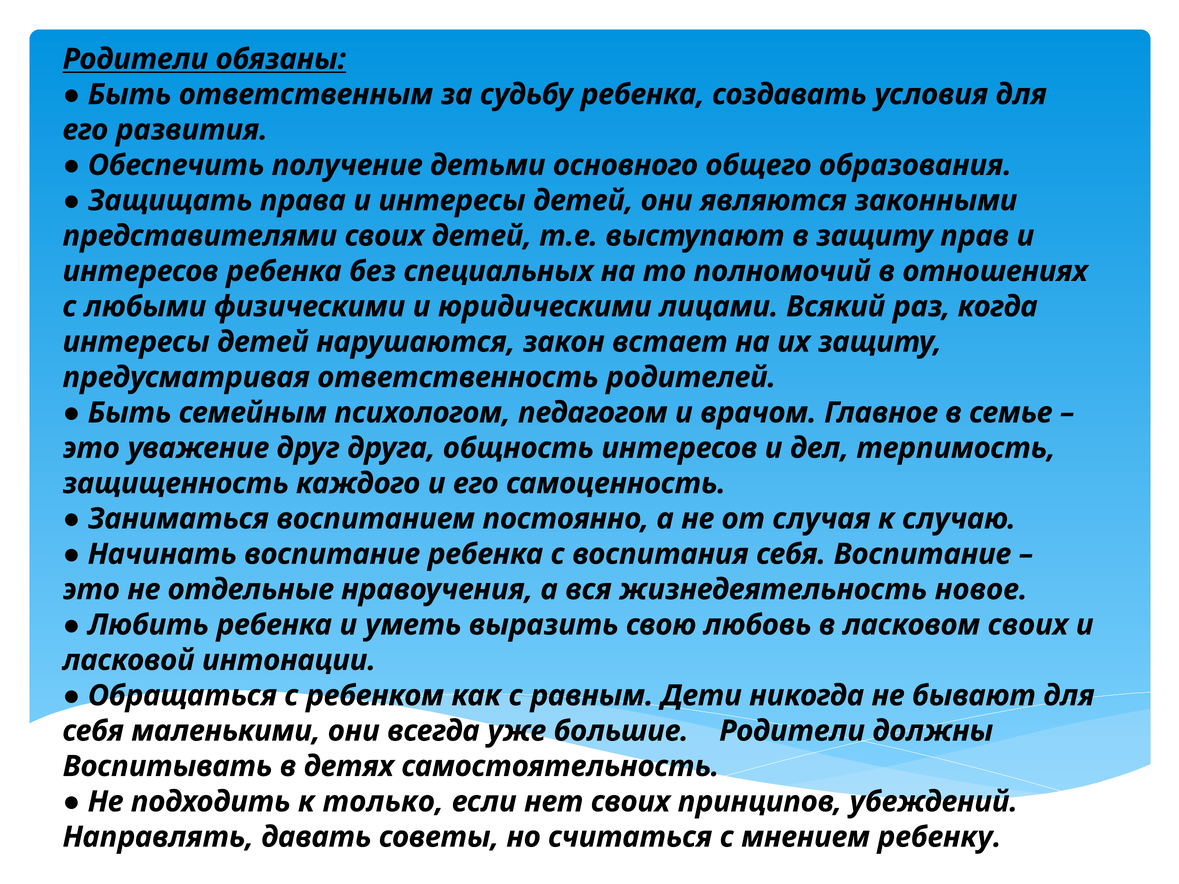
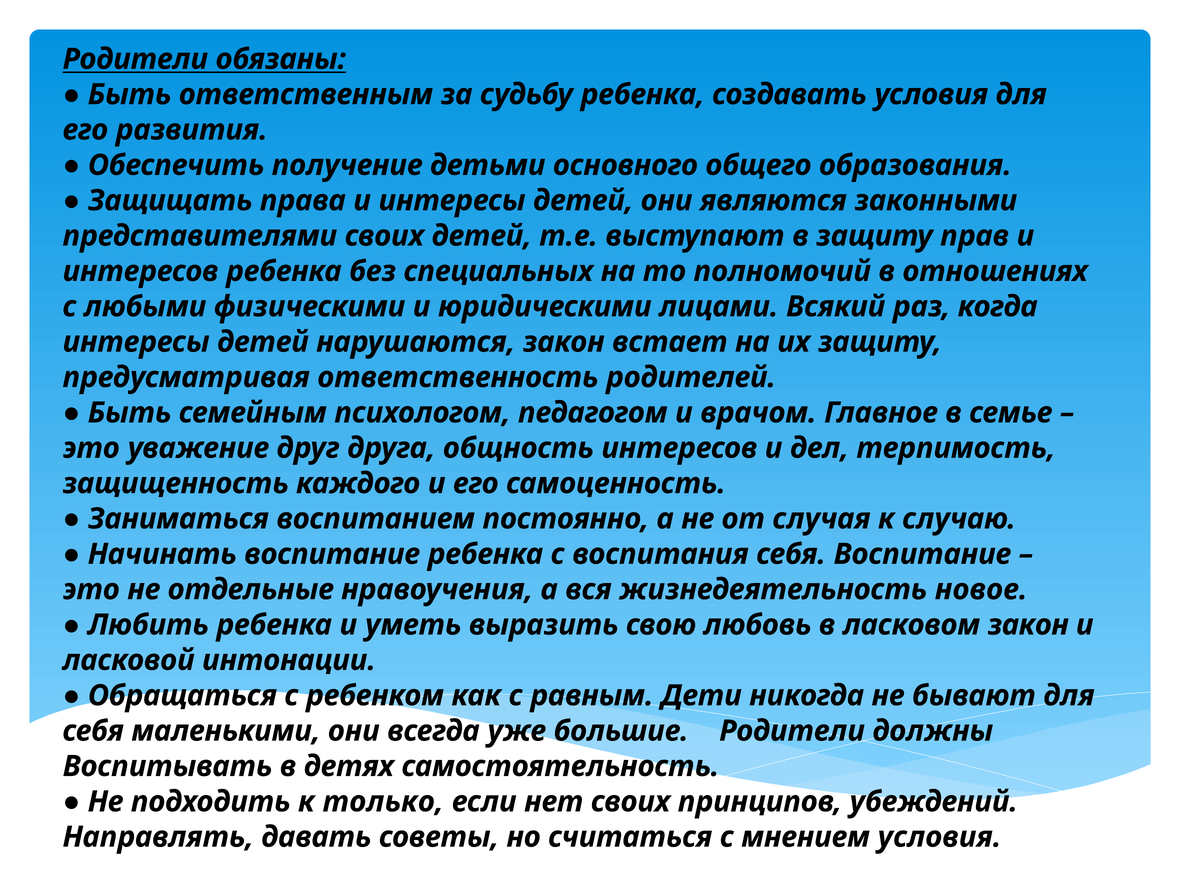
ласковом своих: своих -> закон
мнением ребенку: ребенку -> условия
